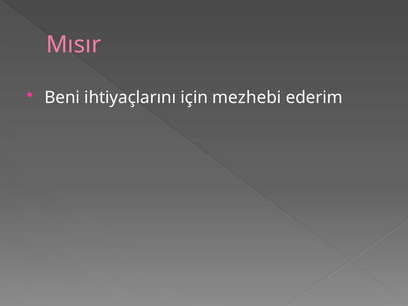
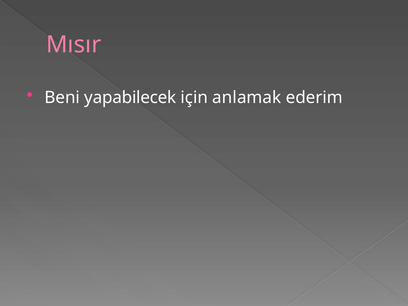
ihtiyaçlarını: ihtiyaçlarını -> yapabilecek
mezhebi: mezhebi -> anlamak
